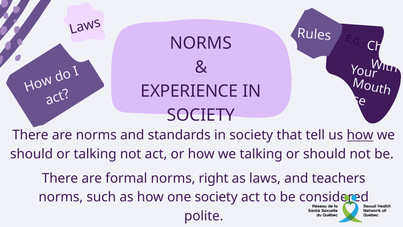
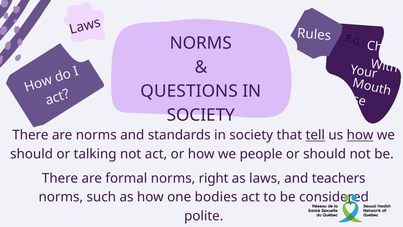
EXPERIENCE: EXPERIENCE -> QUESTIONS
tell underline: none -> present
we talking: talking -> people
one society: society -> bodies
